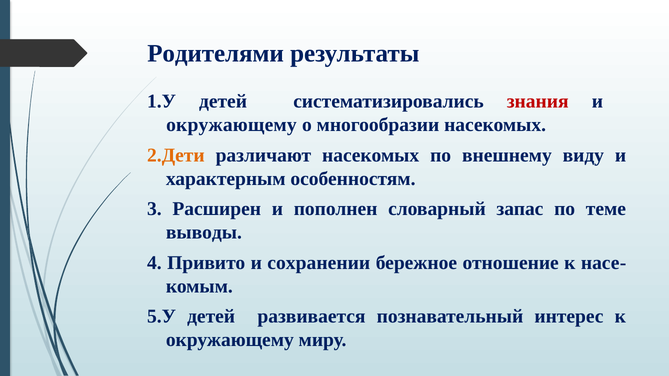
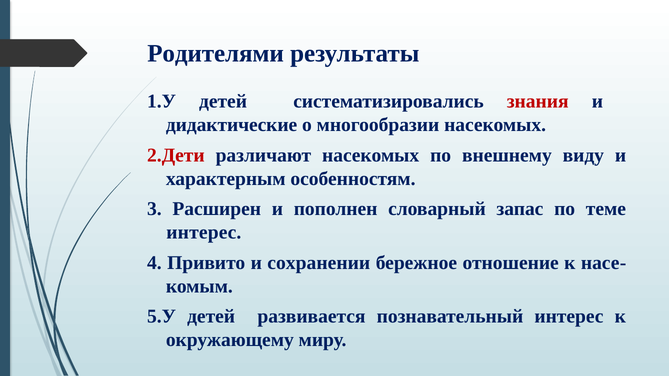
окружающему at (231, 125): окружающему -> дидактические
2.Дети colour: orange -> red
выводы at (204, 233): выводы -> интерес
